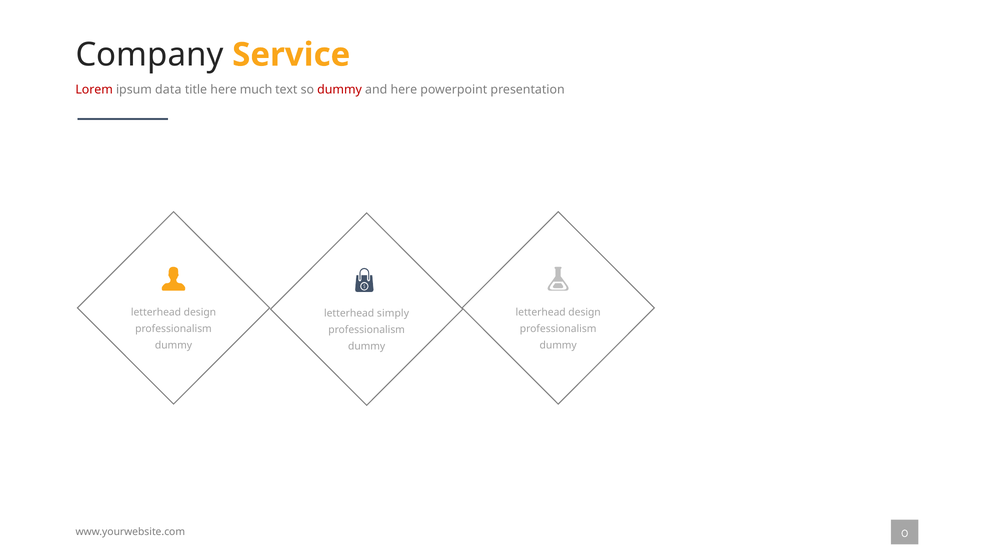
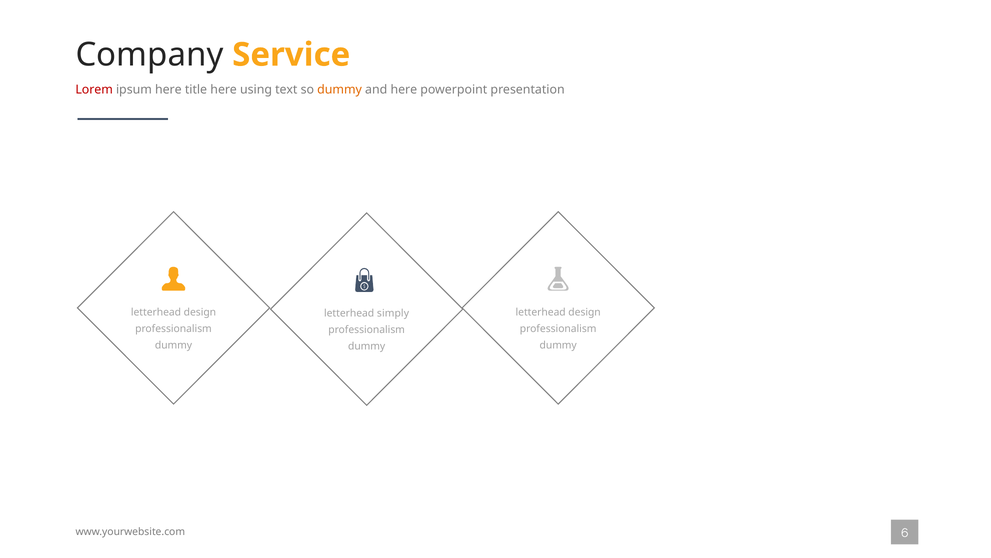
ipsum data: data -> here
much: much -> using
dummy at (340, 90) colour: red -> orange
0: 0 -> 6
